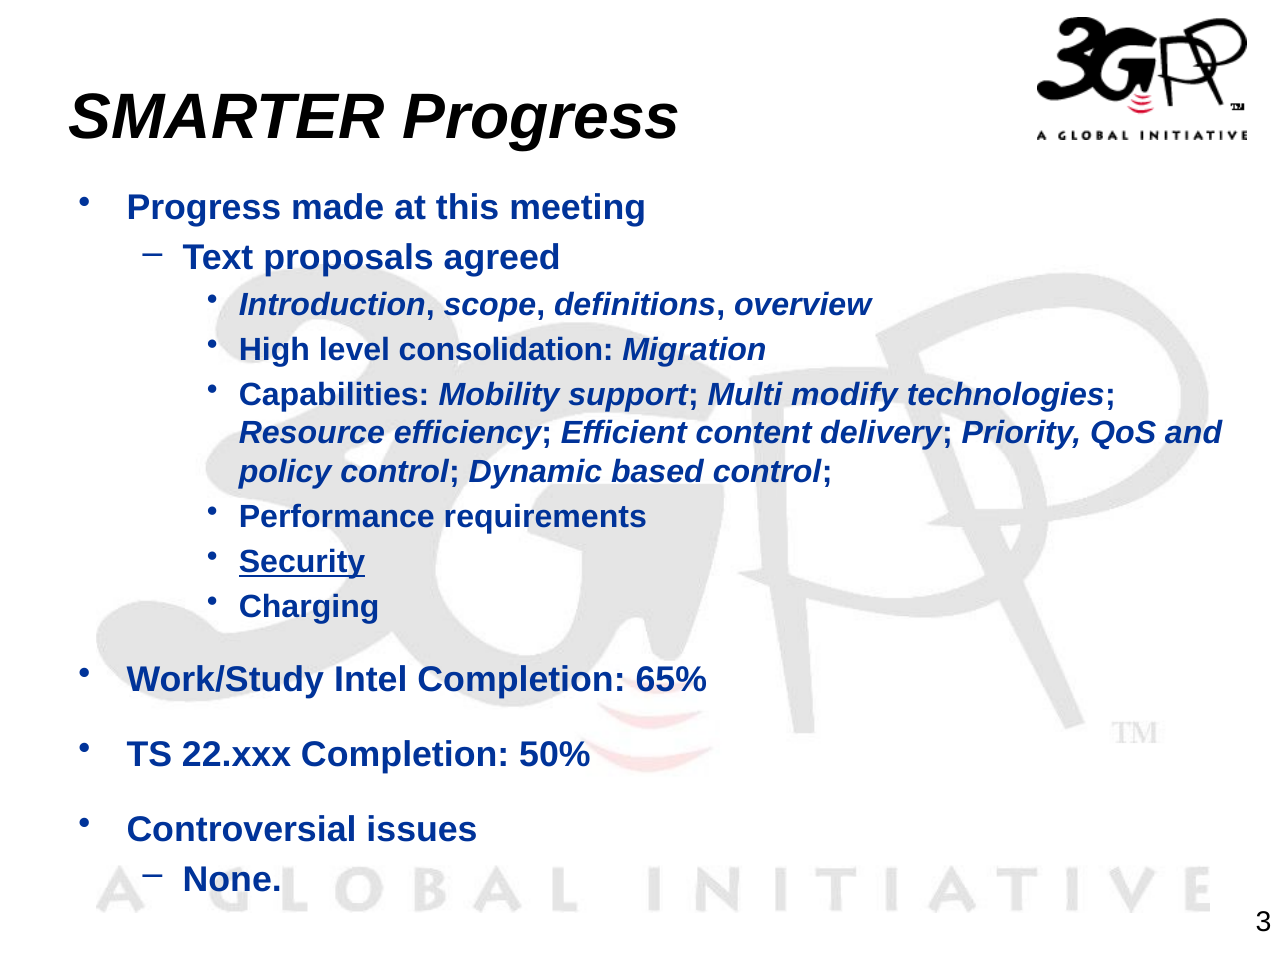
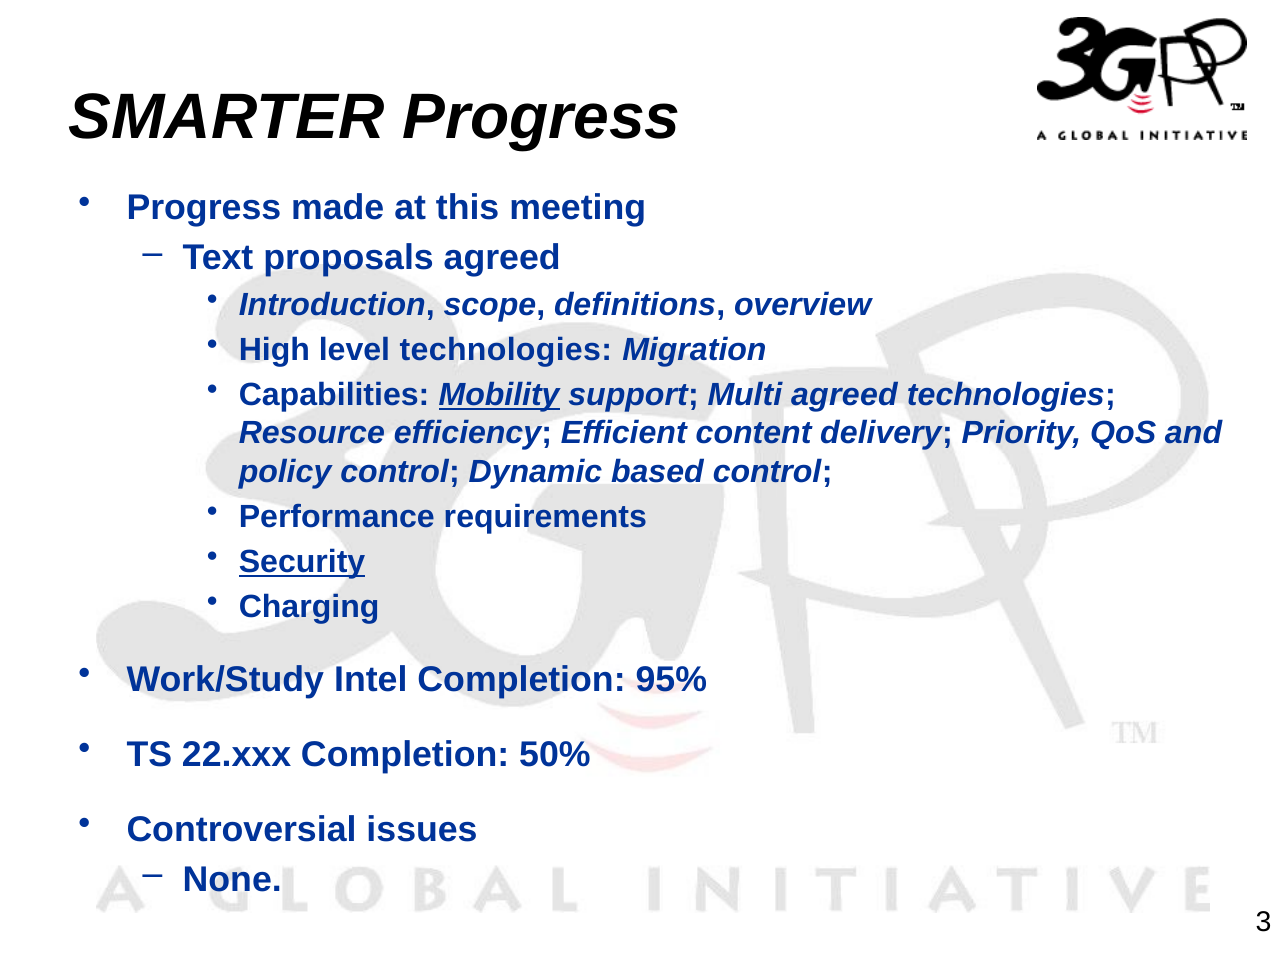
level consolidation: consolidation -> technologies
Mobility underline: none -> present
Multi modify: modify -> agreed
65%: 65% -> 95%
